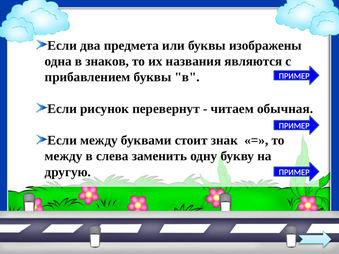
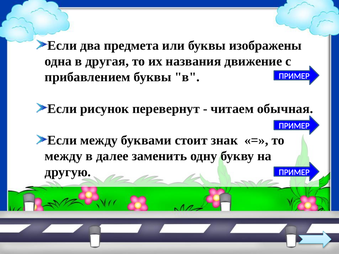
знаков: знаков -> другая
являются: являются -> движение
слева: слева -> далее
